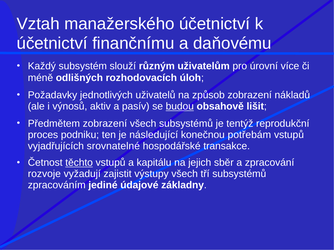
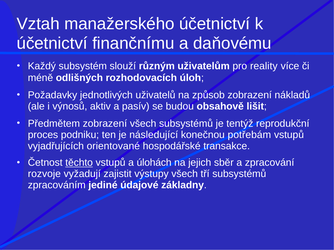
úrovní: úrovní -> reality
budou underline: present -> none
srovnatelné: srovnatelné -> orientované
kapitálu: kapitálu -> úlohách
